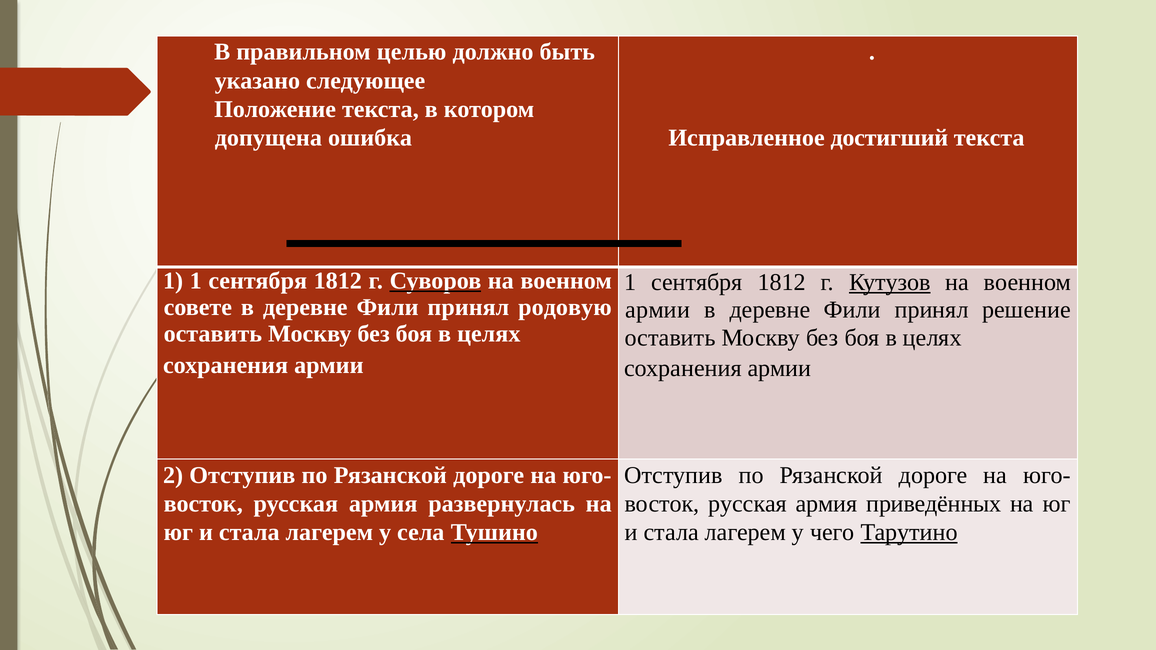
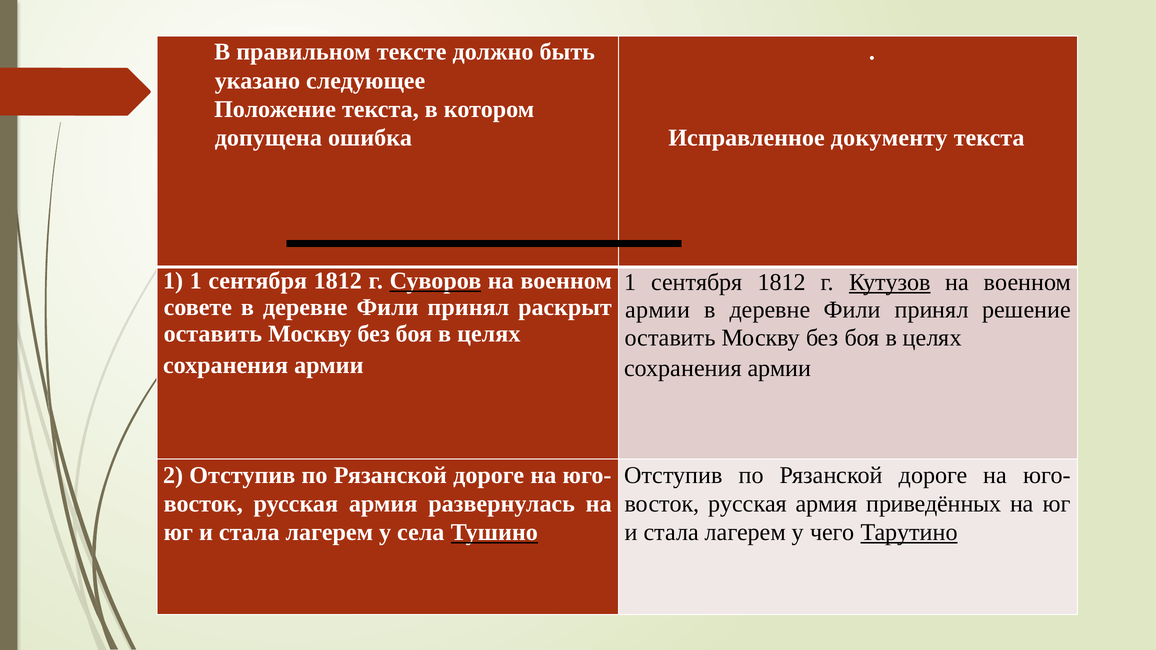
целью: целью -> тексте
достигший: достигший -> документу
родовую: родовую -> раскрыт
